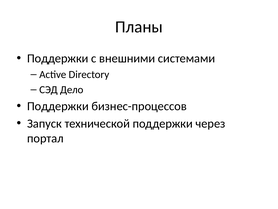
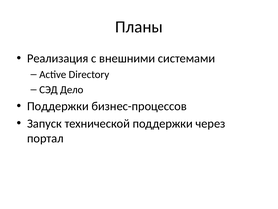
Поддержки at (58, 58): Поддержки -> Реализация
